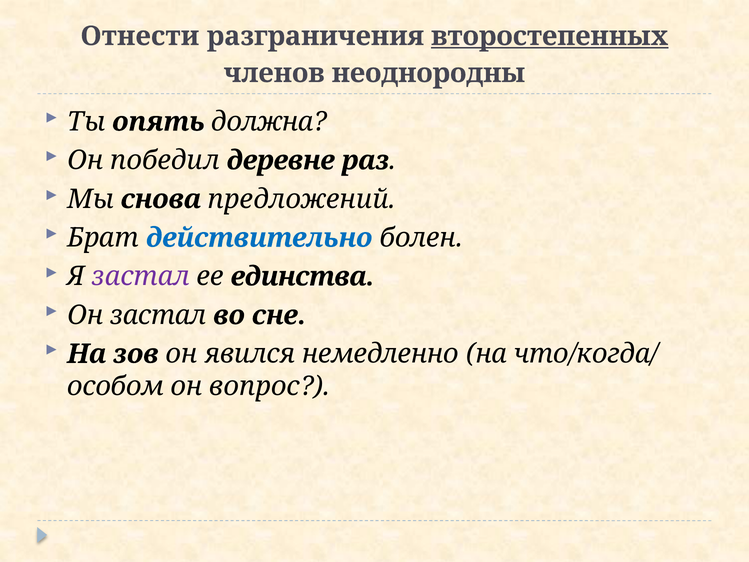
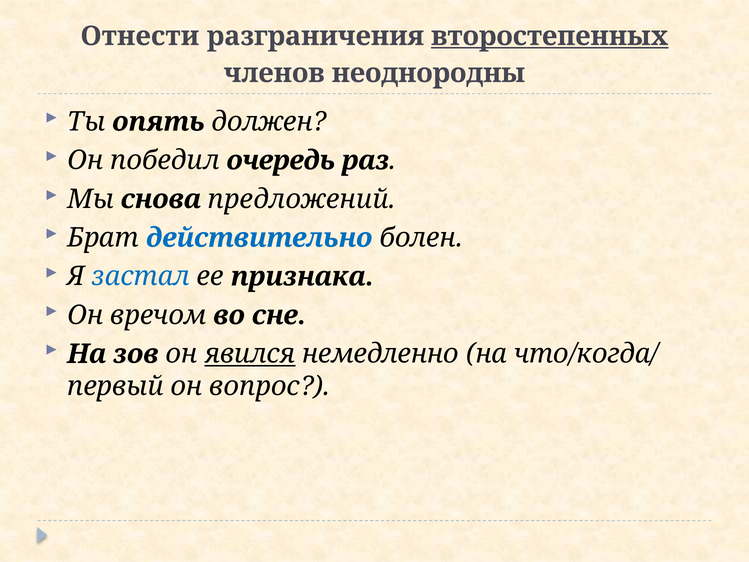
должна: должна -> должен
деревне: деревне -> очередь
застал at (141, 276) colour: purple -> blue
единства: единства -> признака
Он застал: застал -> вречом
явился underline: none -> present
особом: особом -> первый
